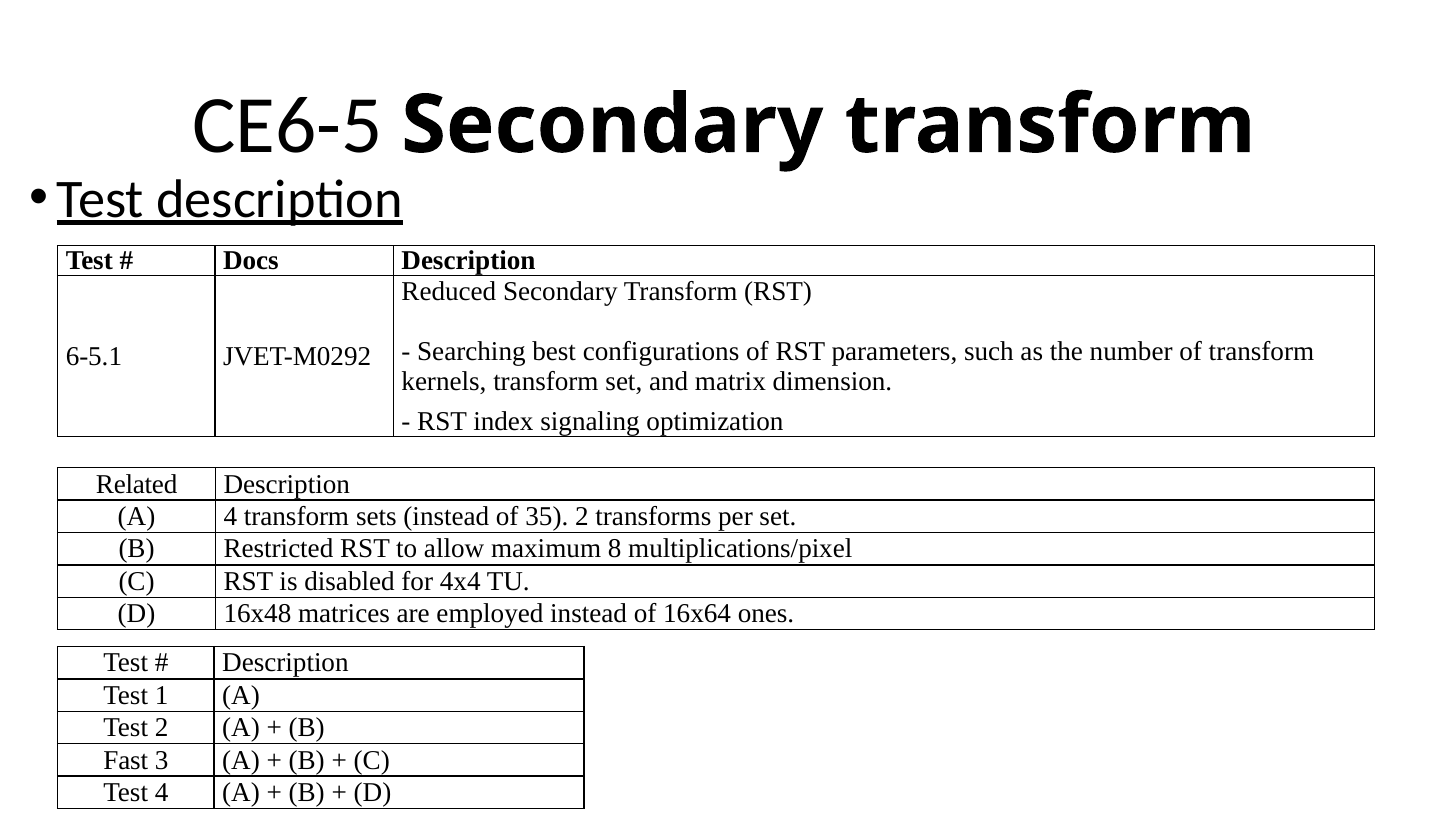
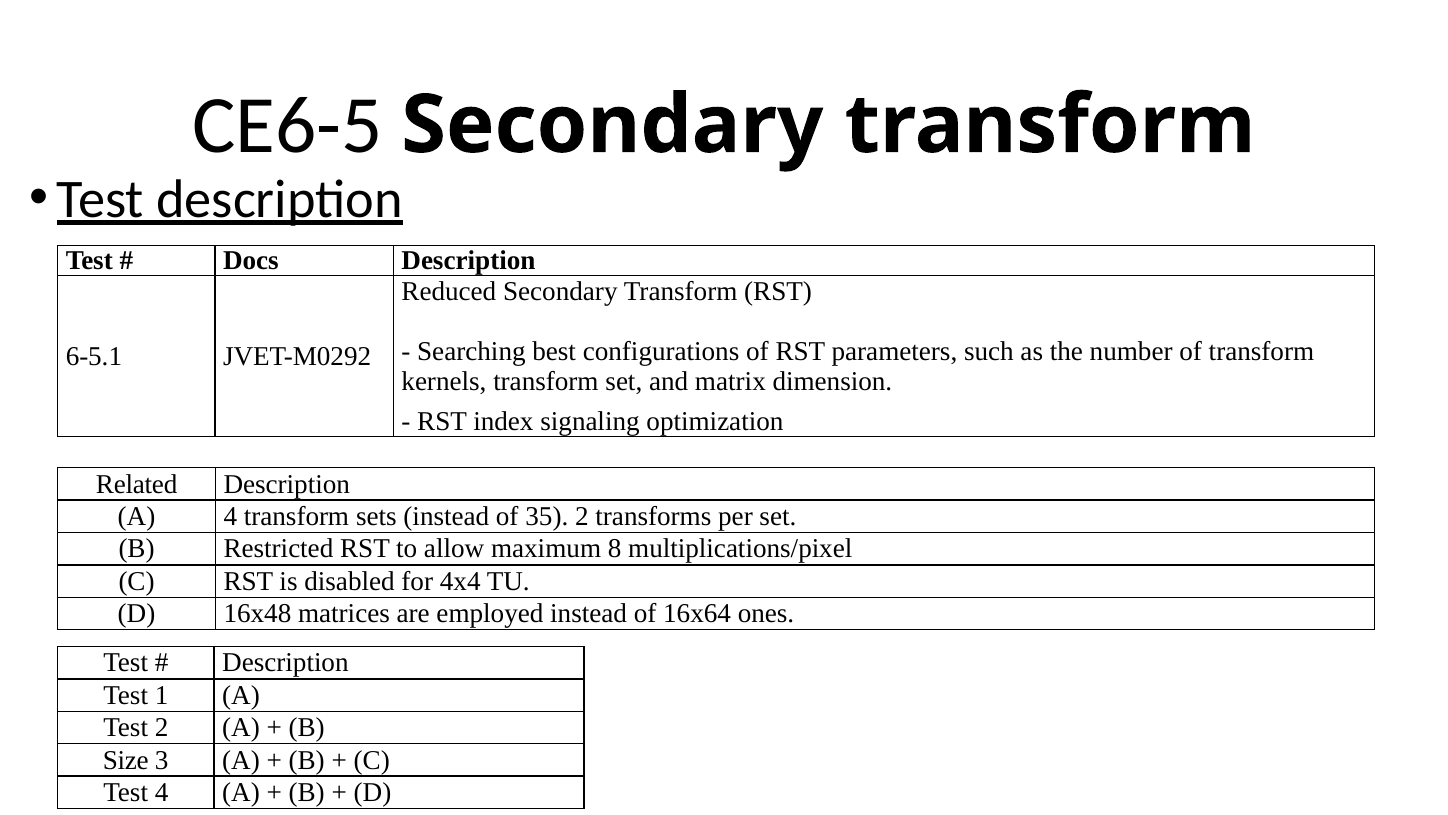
Fast: Fast -> Size
